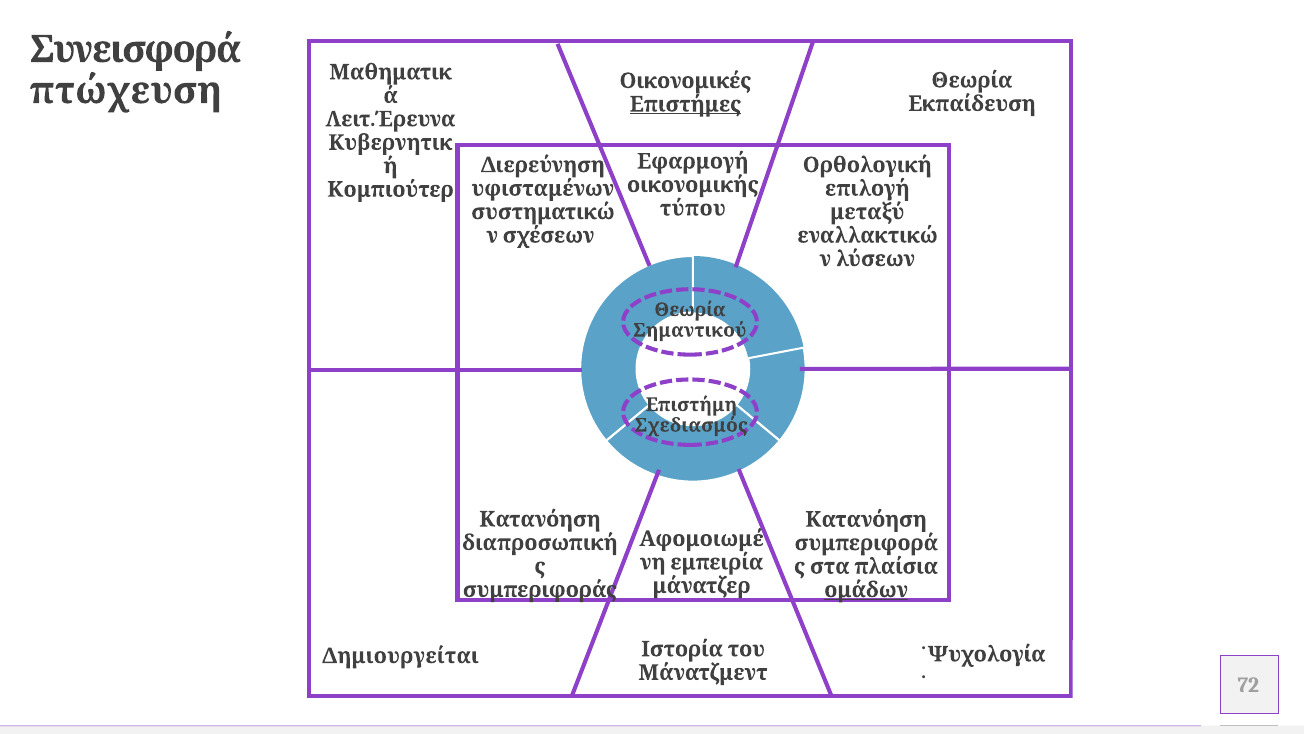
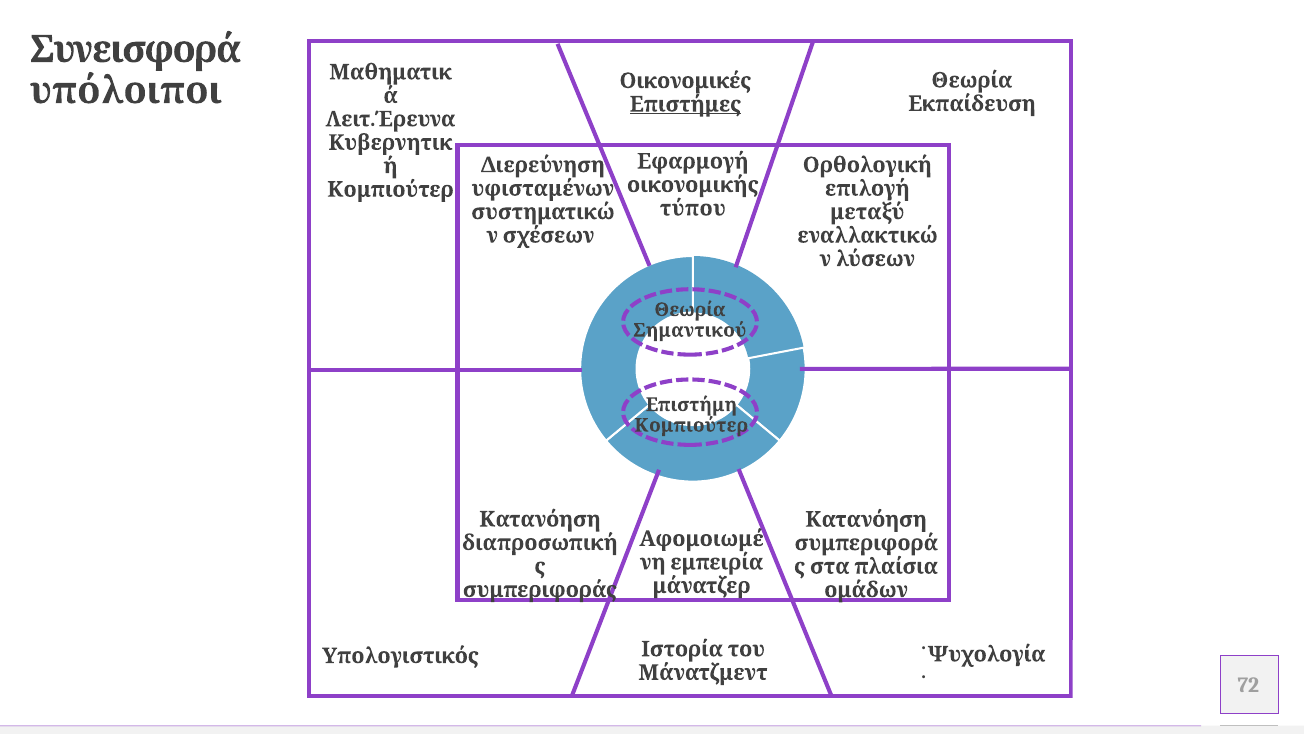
πτώχευση: πτώχευση -> υπόλοιποι
Σχεδιασμός at (691, 425): Σχεδιασμός -> Κομπιούτερ
ομάδων underline: present -> none
Δημιουργείται: Δημιουργείται -> Υπολογιστικός
